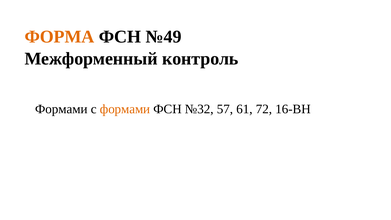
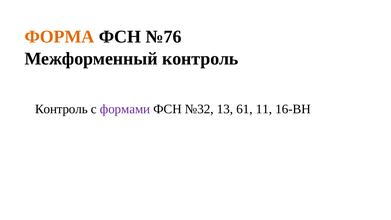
№49: №49 -> №76
Формами at (61, 109): Формами -> Контроль
формами at (125, 109) colour: orange -> purple
57: 57 -> 13
72: 72 -> 11
